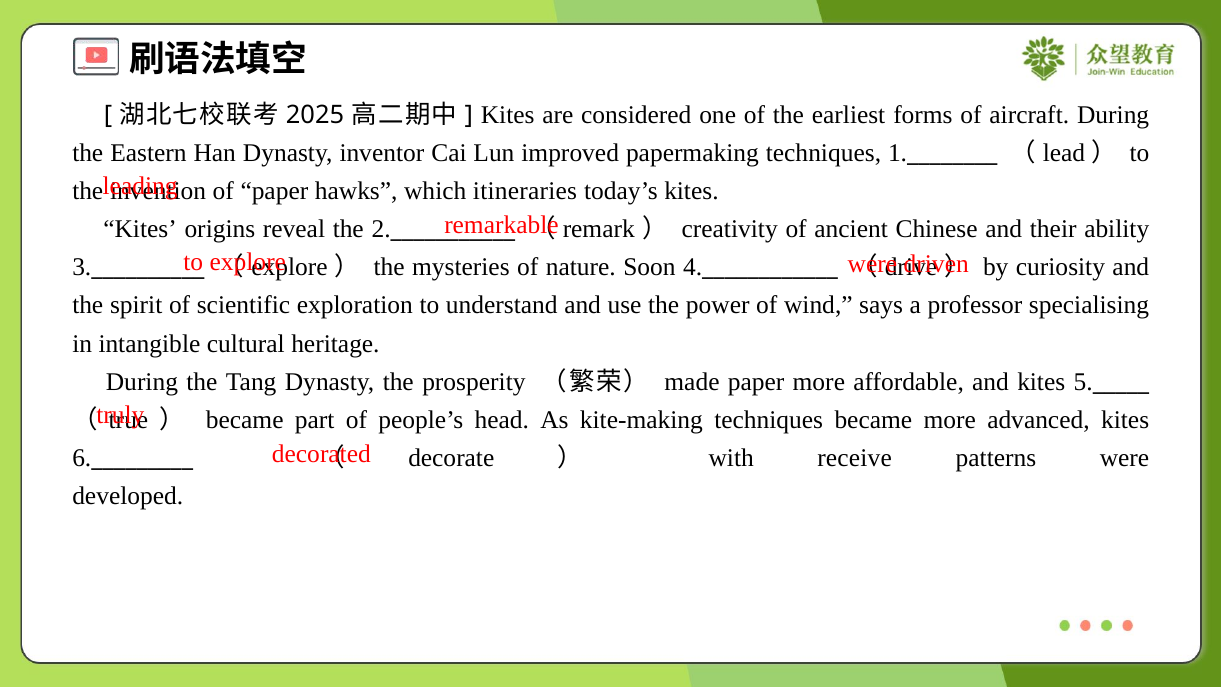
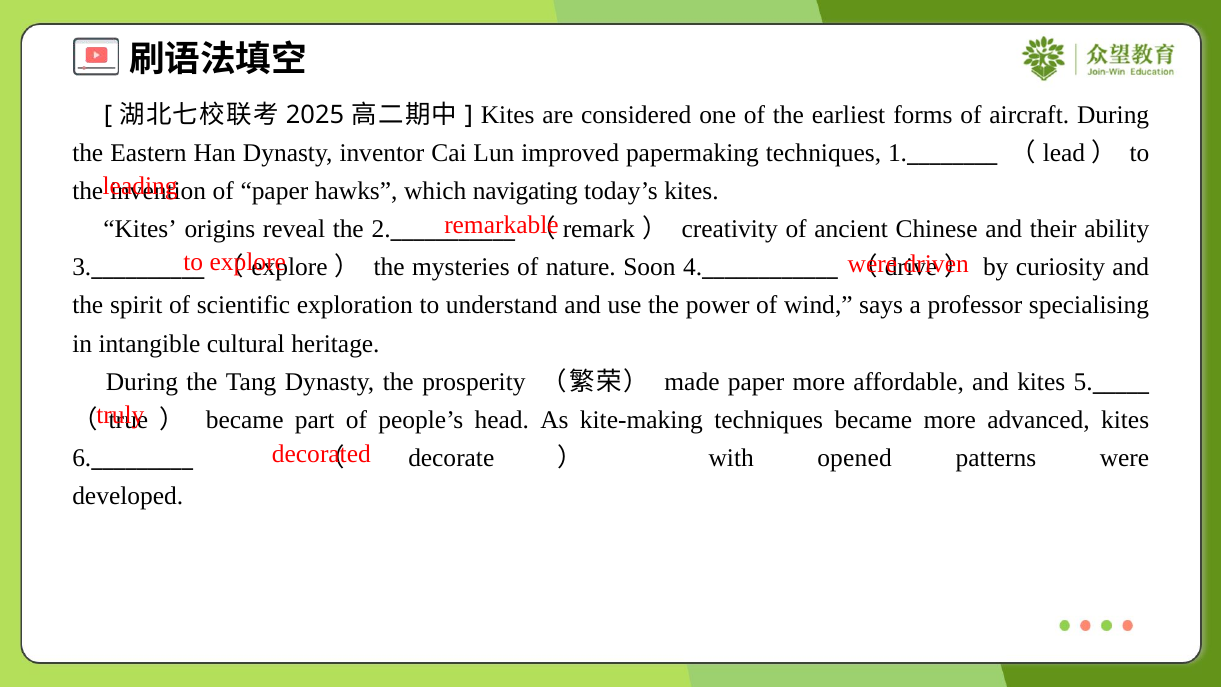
itineraries: itineraries -> navigating
receive: receive -> opened
